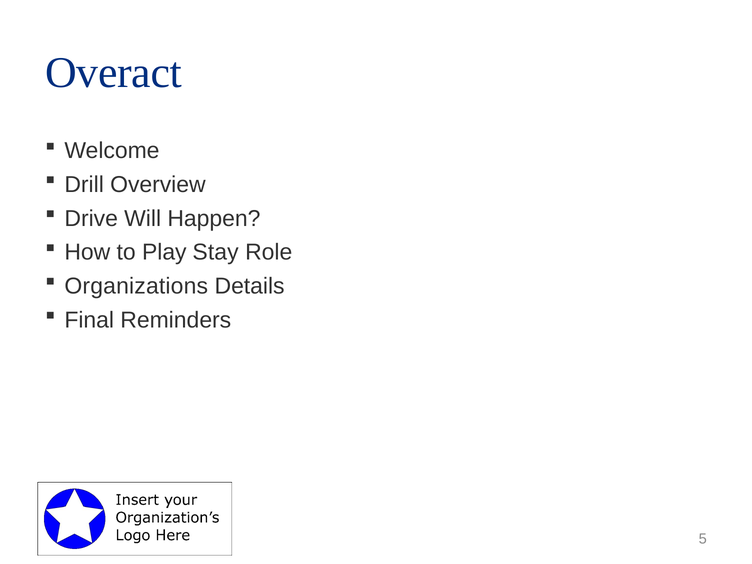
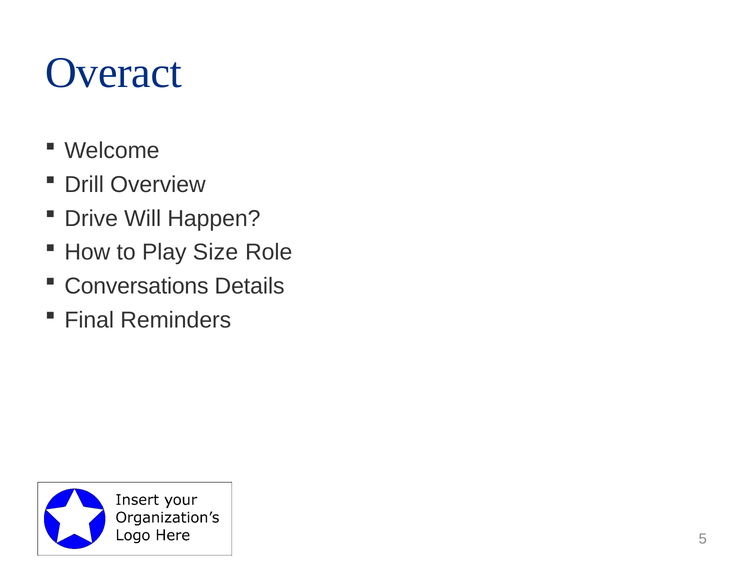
Stay: Stay -> Size
Organizations: Organizations -> Conversations
